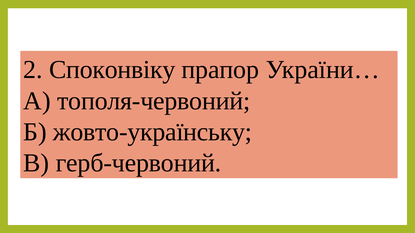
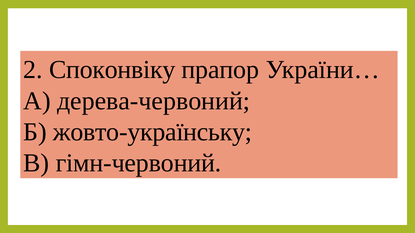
тополя-червоний: тополя-червоний -> дерева-червоний
герб-червоний: герб-червоний -> гімн-червоний
